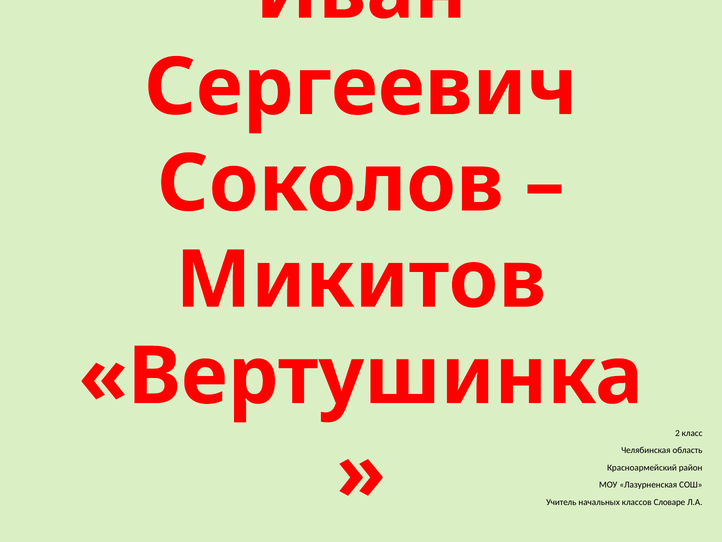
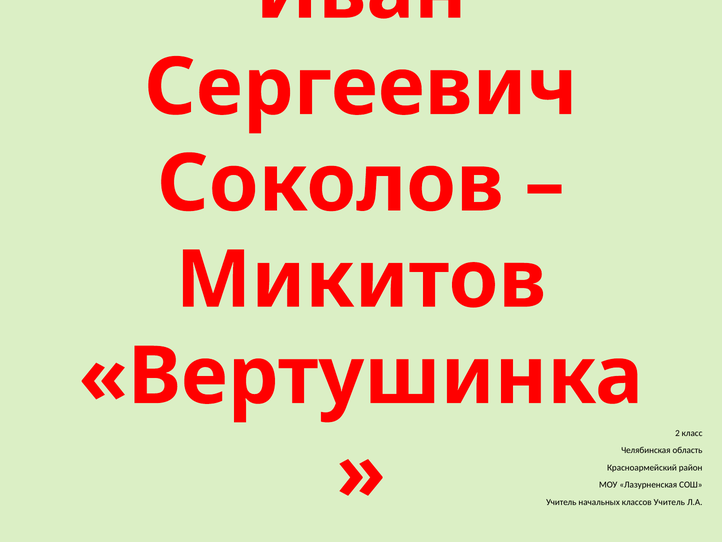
классов Словаре: Словаре -> Учитель
